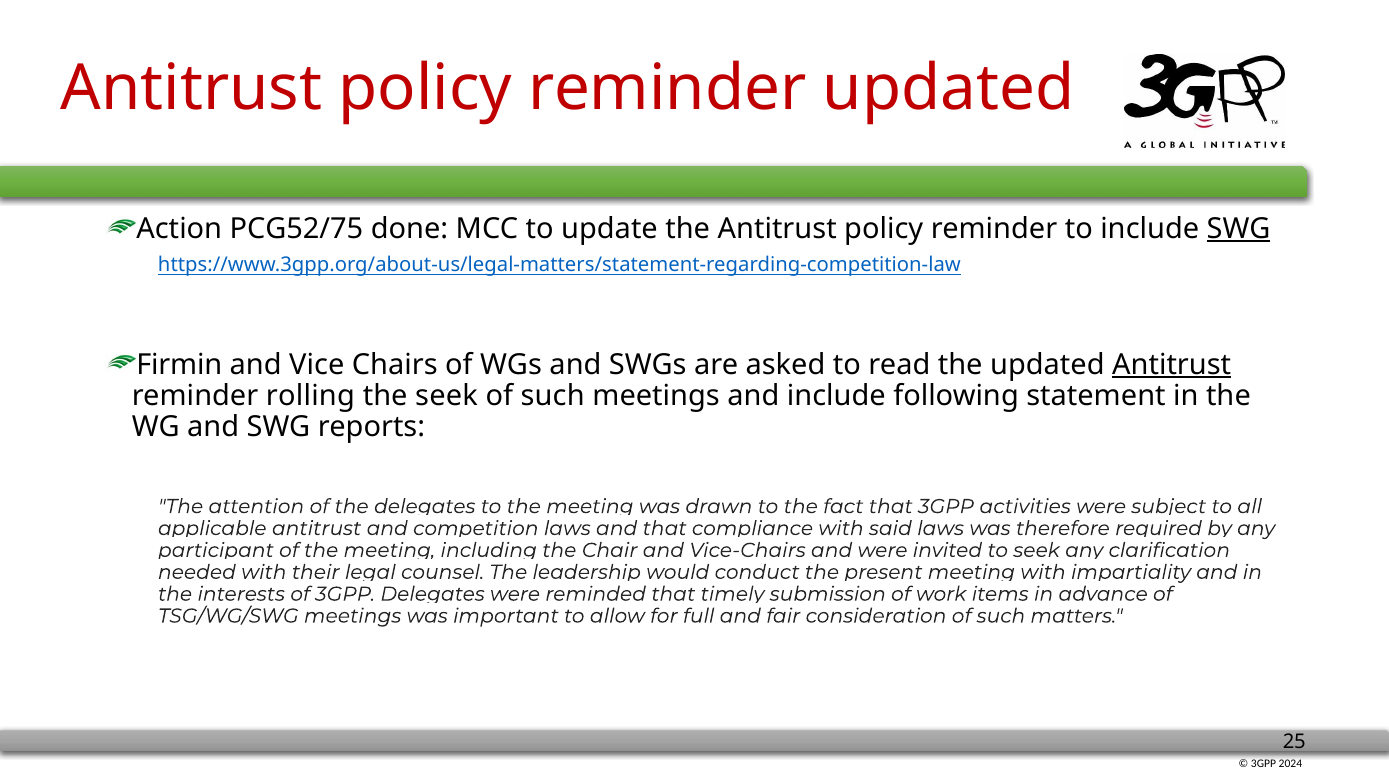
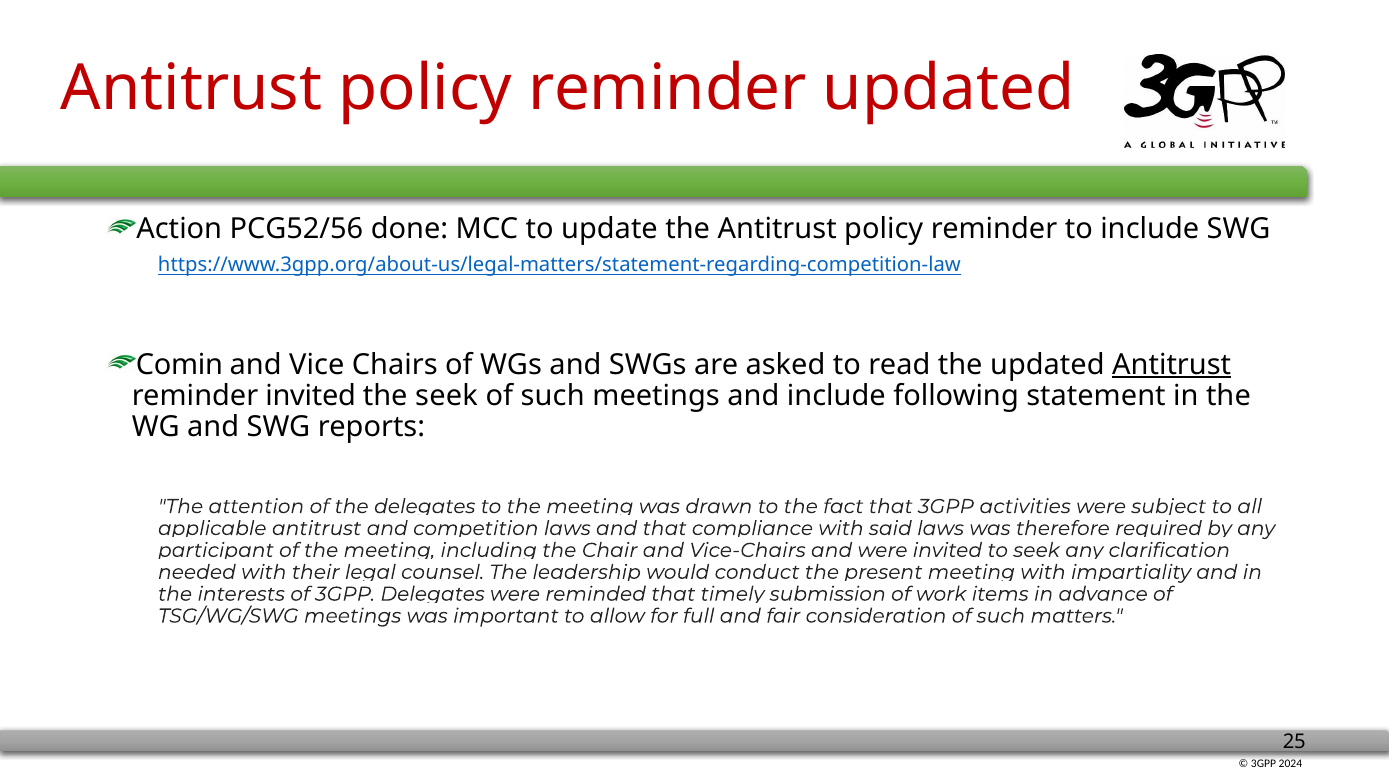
PCG52/75: PCG52/75 -> PCG52/56
SWG at (1239, 229) underline: present -> none
Firmin: Firmin -> Comin
reminder rolling: rolling -> invited
